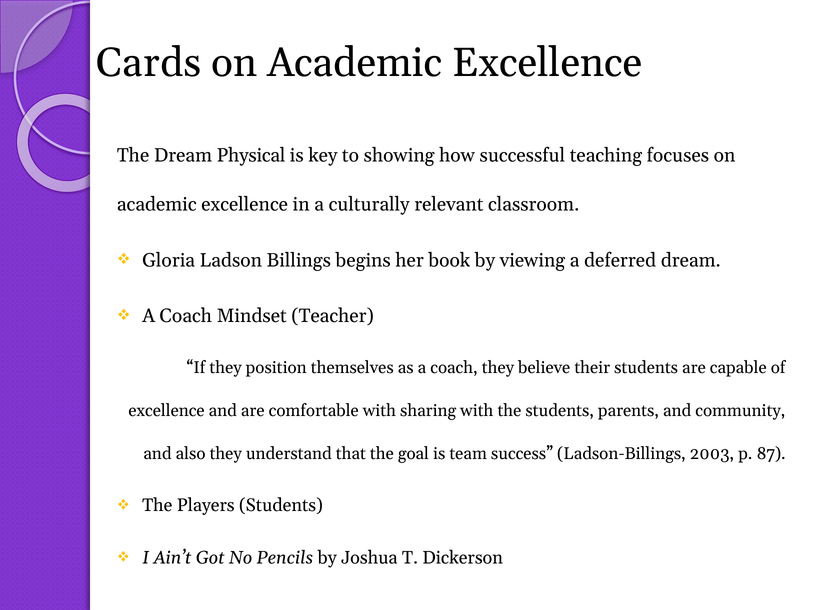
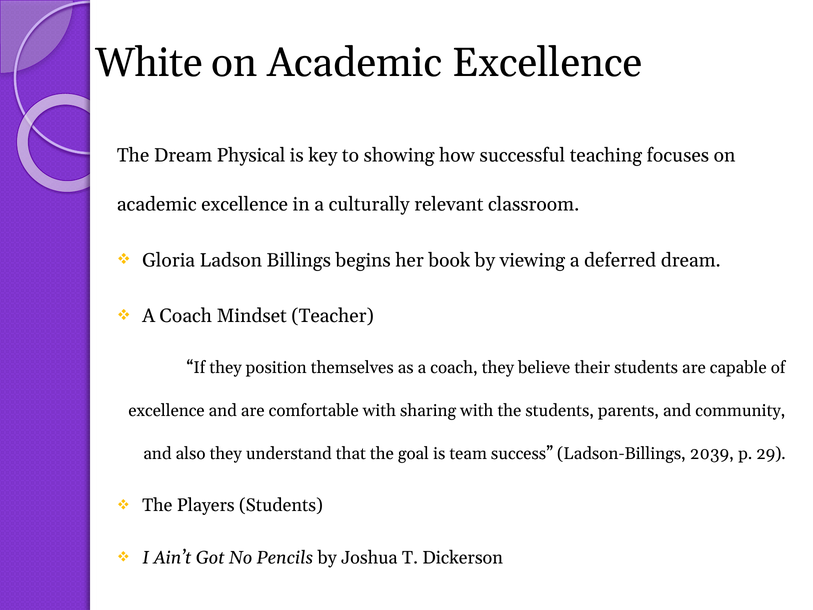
Cards: Cards -> White
2003: 2003 -> 2039
87: 87 -> 29
